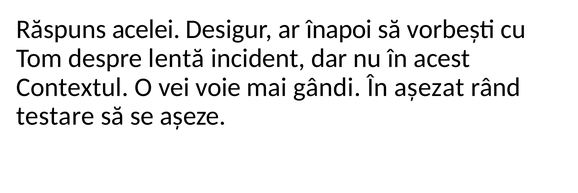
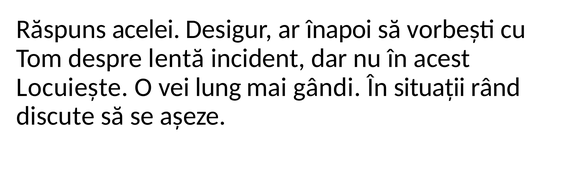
Contextul: Contextul -> Locuiește
voie: voie -> lung
așezat: așezat -> situații
testare: testare -> discute
